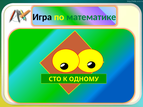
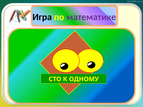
математике colour: green -> purple
